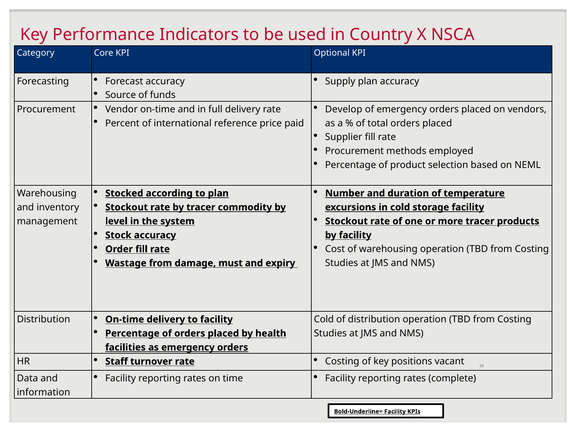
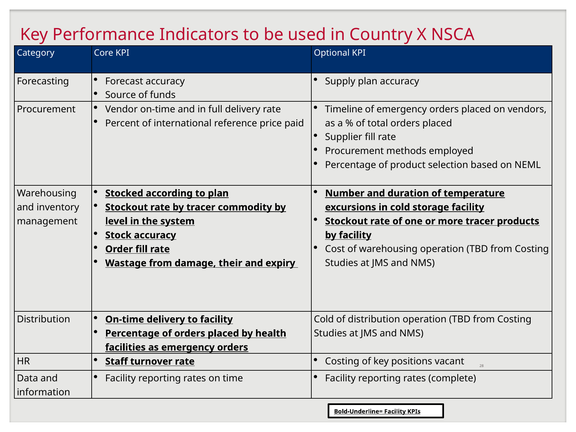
Develop: Develop -> Timeline
must: must -> their
